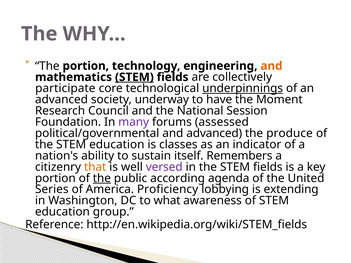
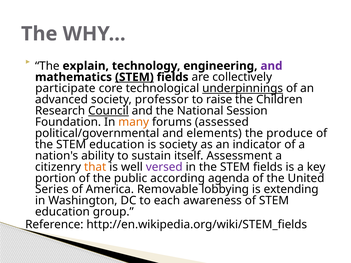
The portion: portion -> explain
and at (271, 66) colour: orange -> purple
underway: underway -> professor
have: have -> raise
Moment: Moment -> Children
Council underline: none -> present
many colour: purple -> orange
and advanced: advanced -> elements
is classes: classes -> society
Remembers: Remembers -> Assessment
the at (102, 178) underline: present -> none
Proficiency: Proficiency -> Removable
what: what -> each
